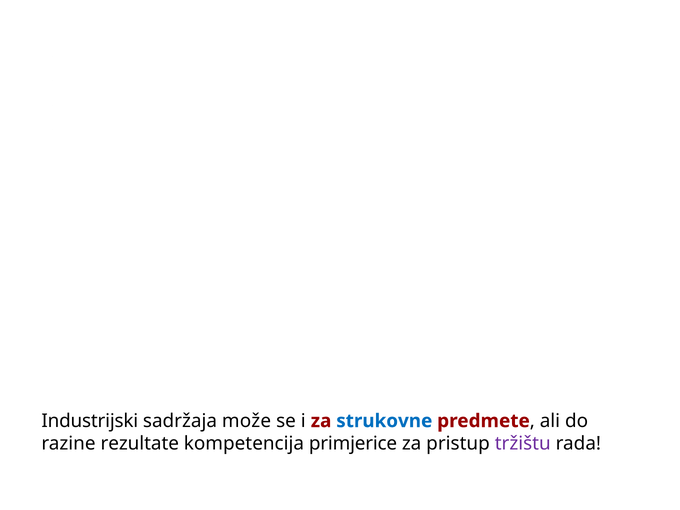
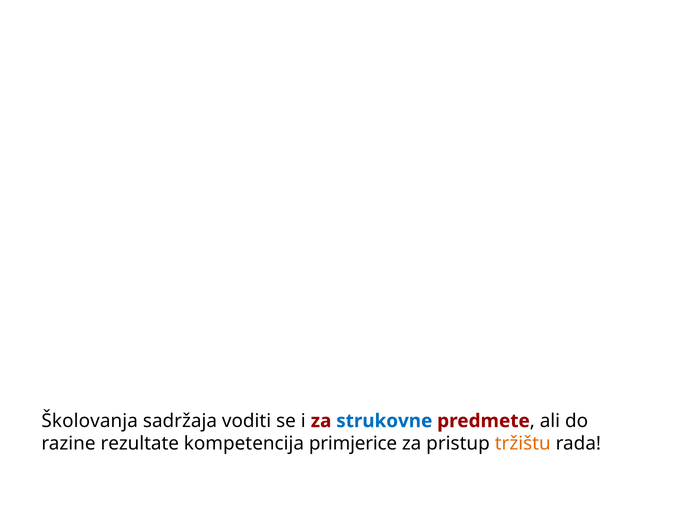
Industrijski: Industrijski -> Školovanja
može: može -> voditi
tržištu colour: purple -> orange
